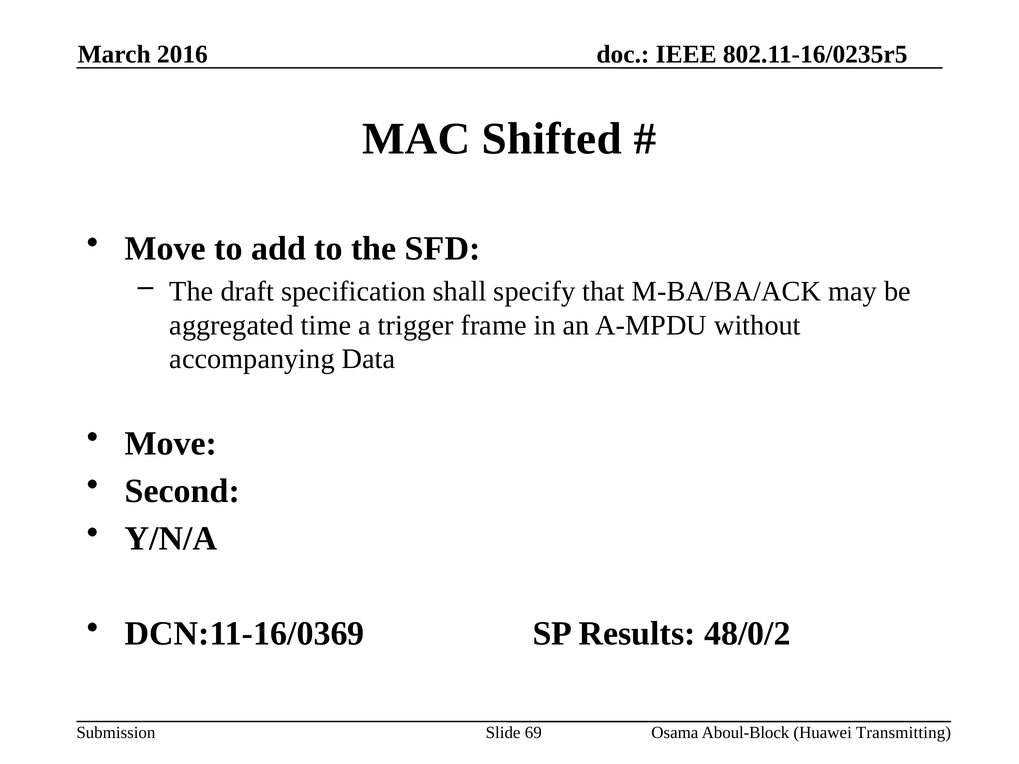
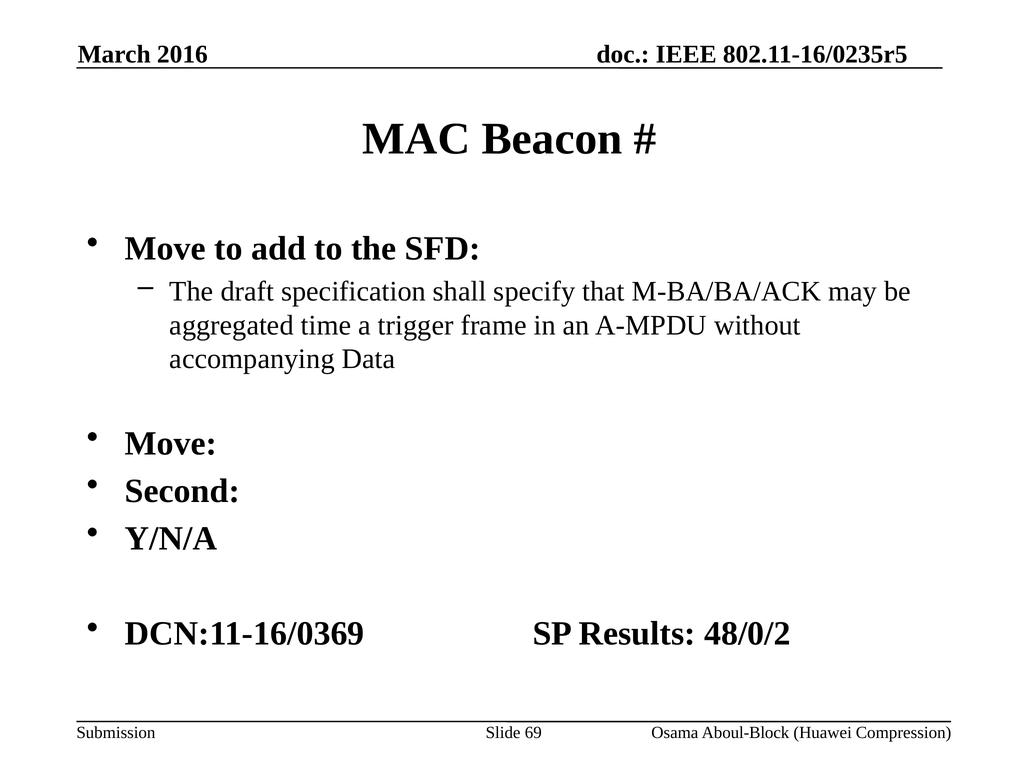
Shifted: Shifted -> Beacon
Transmitting: Transmitting -> Compression
